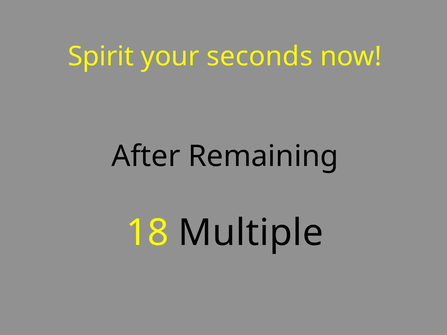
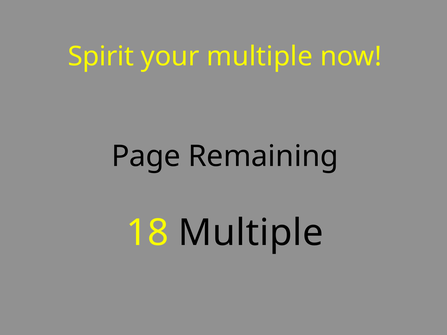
your seconds: seconds -> multiple
After: After -> Page
